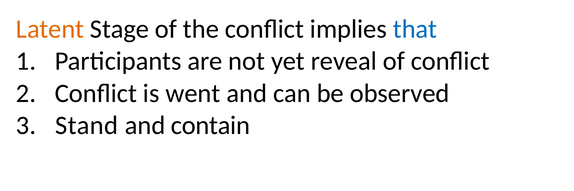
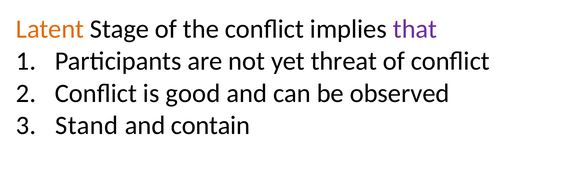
that colour: blue -> purple
reveal: reveal -> threat
went: went -> good
